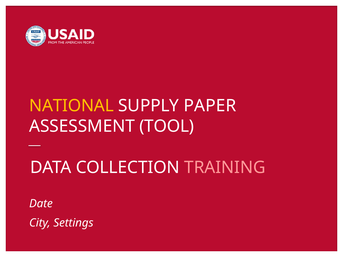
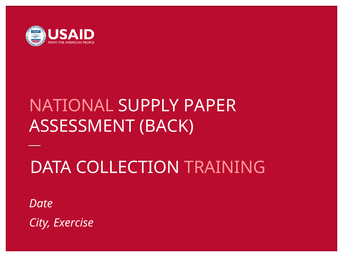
NATIONAL colour: yellow -> pink
TOOL: TOOL -> BACK
Settings: Settings -> Exercise
